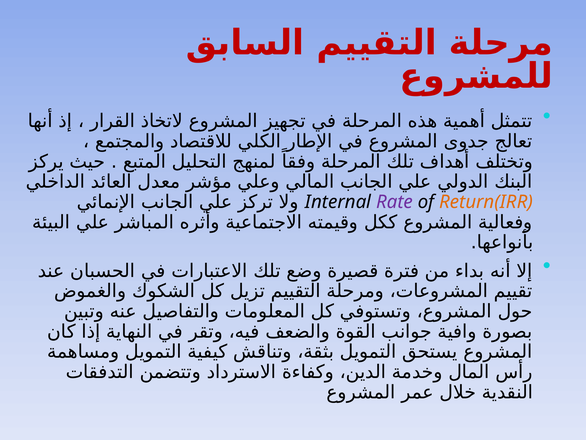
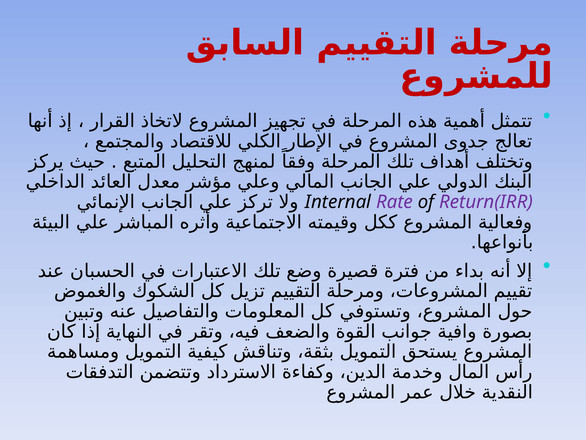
Return(IRR colour: orange -> purple
